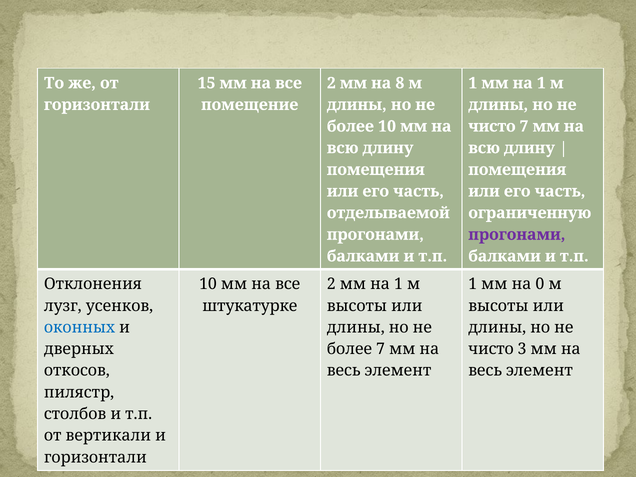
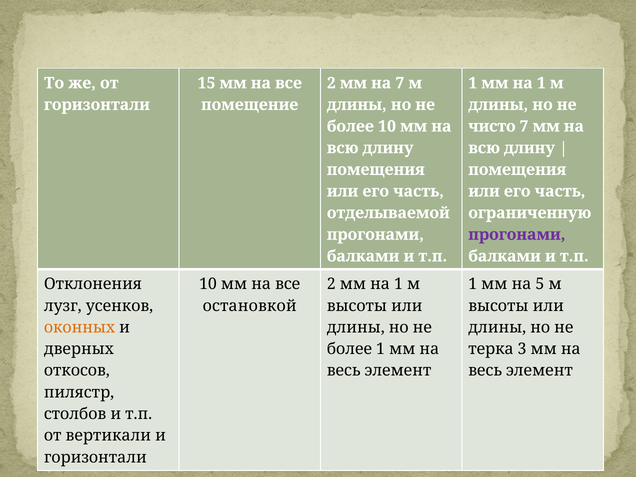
на 8: 8 -> 7
0: 0 -> 5
штукатурке: штукатурке -> остановкой
оконных colour: blue -> orange
более 7: 7 -> 1
чисто at (491, 349): чисто -> терка
